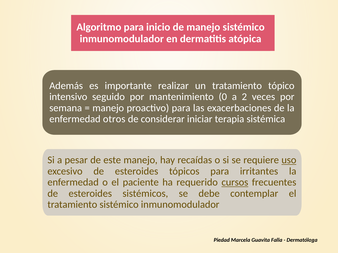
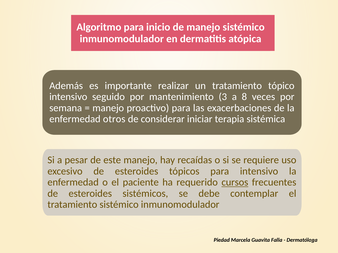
0: 0 -> 3
2: 2 -> 8
uso underline: present -> none
para irritantes: irritantes -> intensivo
